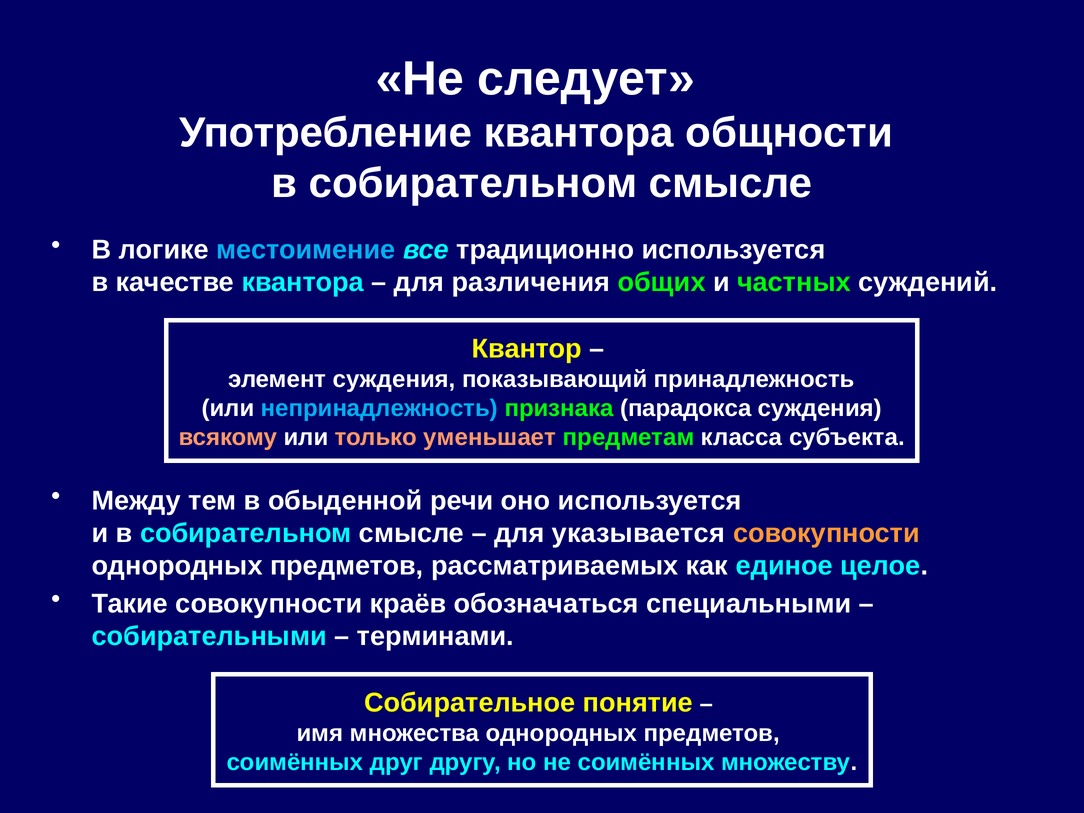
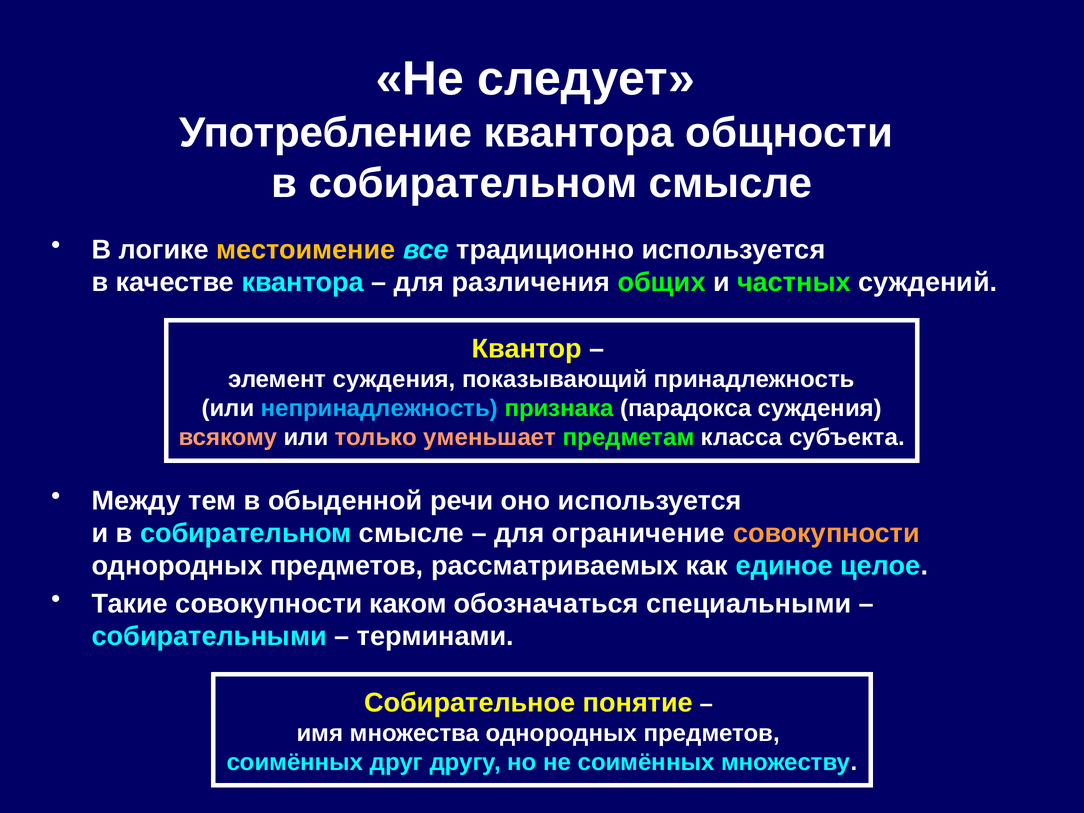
местоимение colour: light blue -> yellow
указывается: указывается -> ограничение
краёв: краёв -> каком
